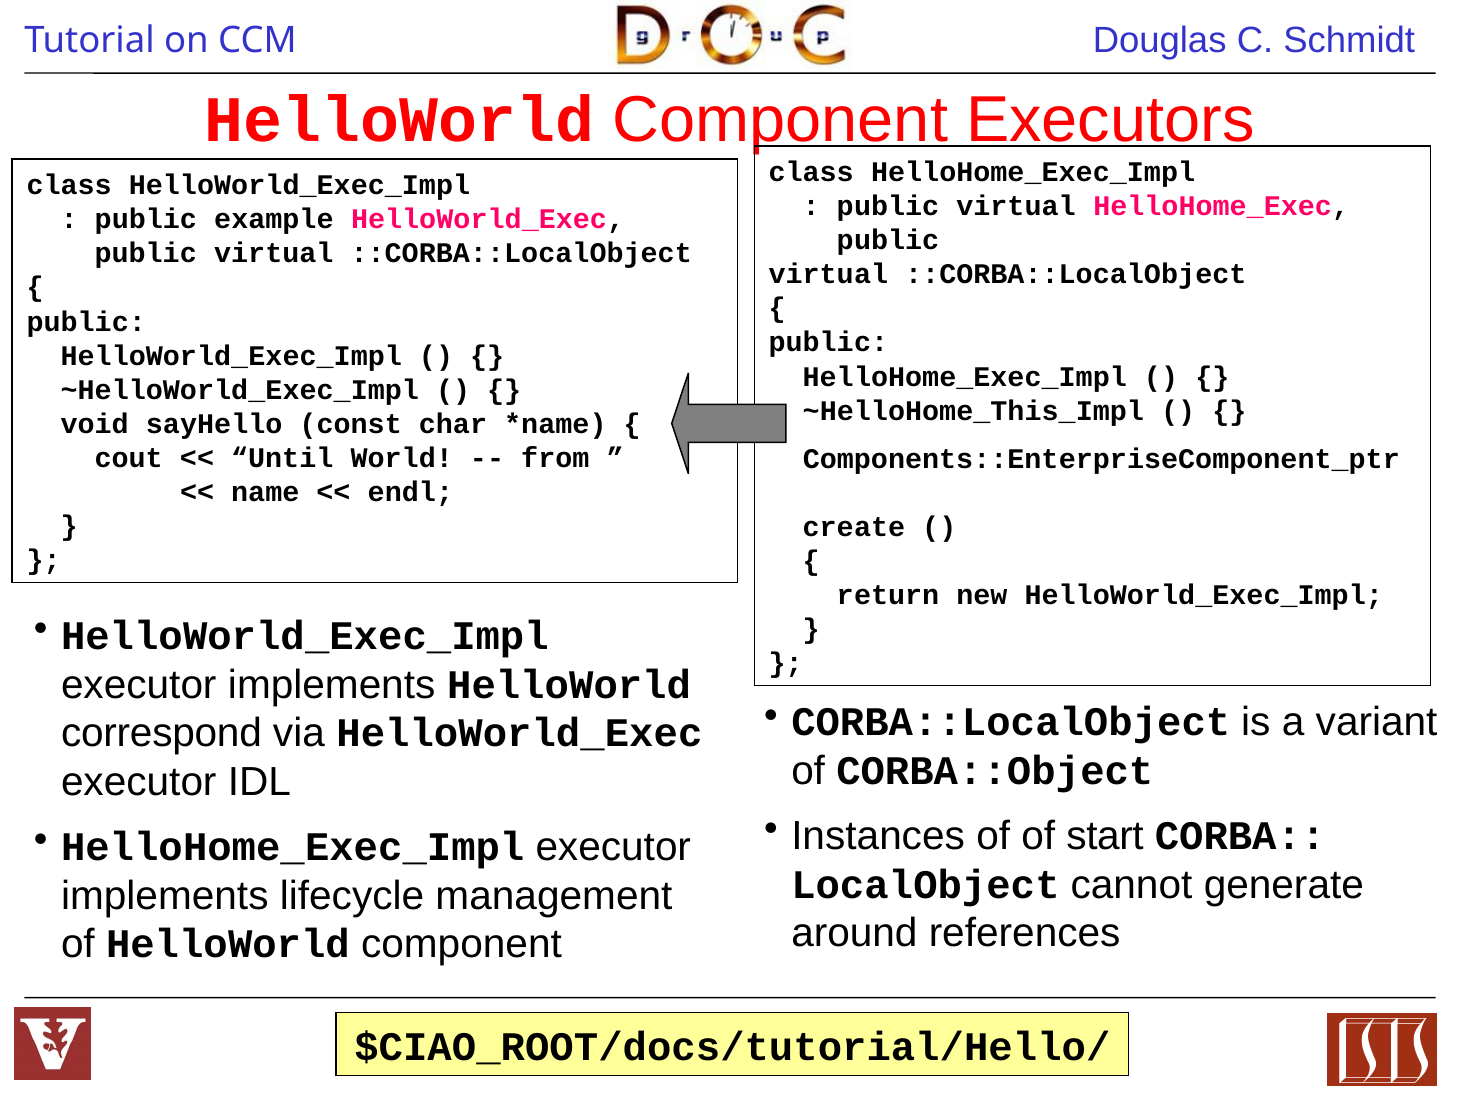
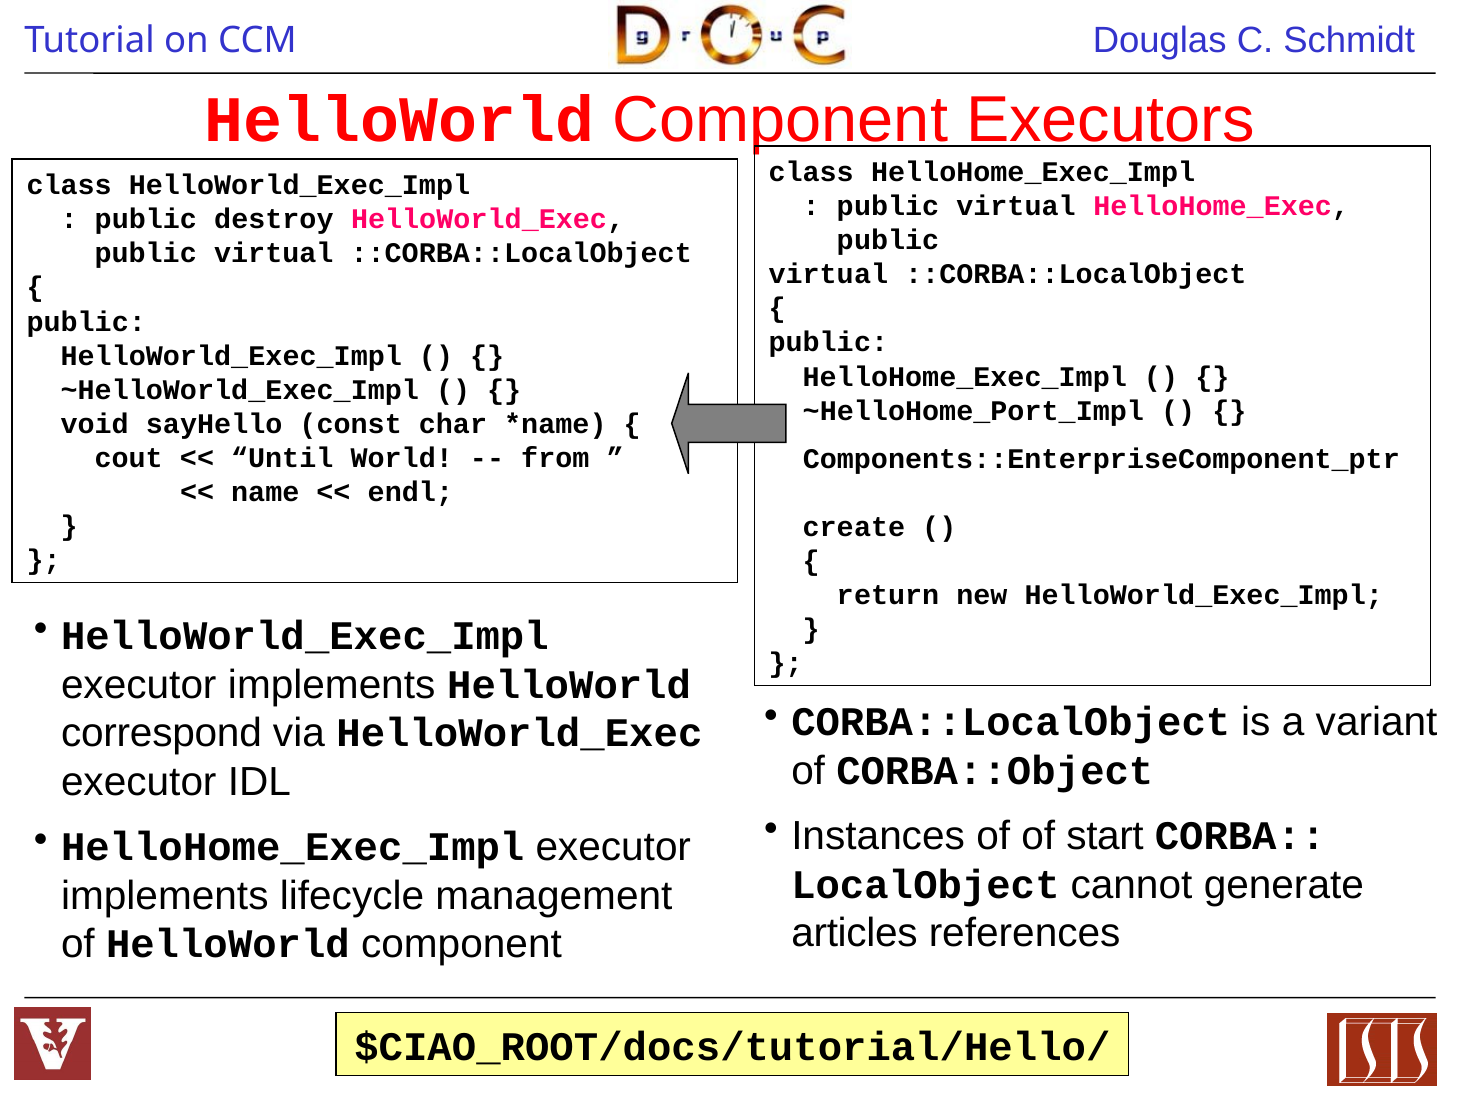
example: example -> destroy
~HelloHome_This_Impl: ~HelloHome_This_Impl -> ~HelloHome_Port_Impl
around: around -> articles
